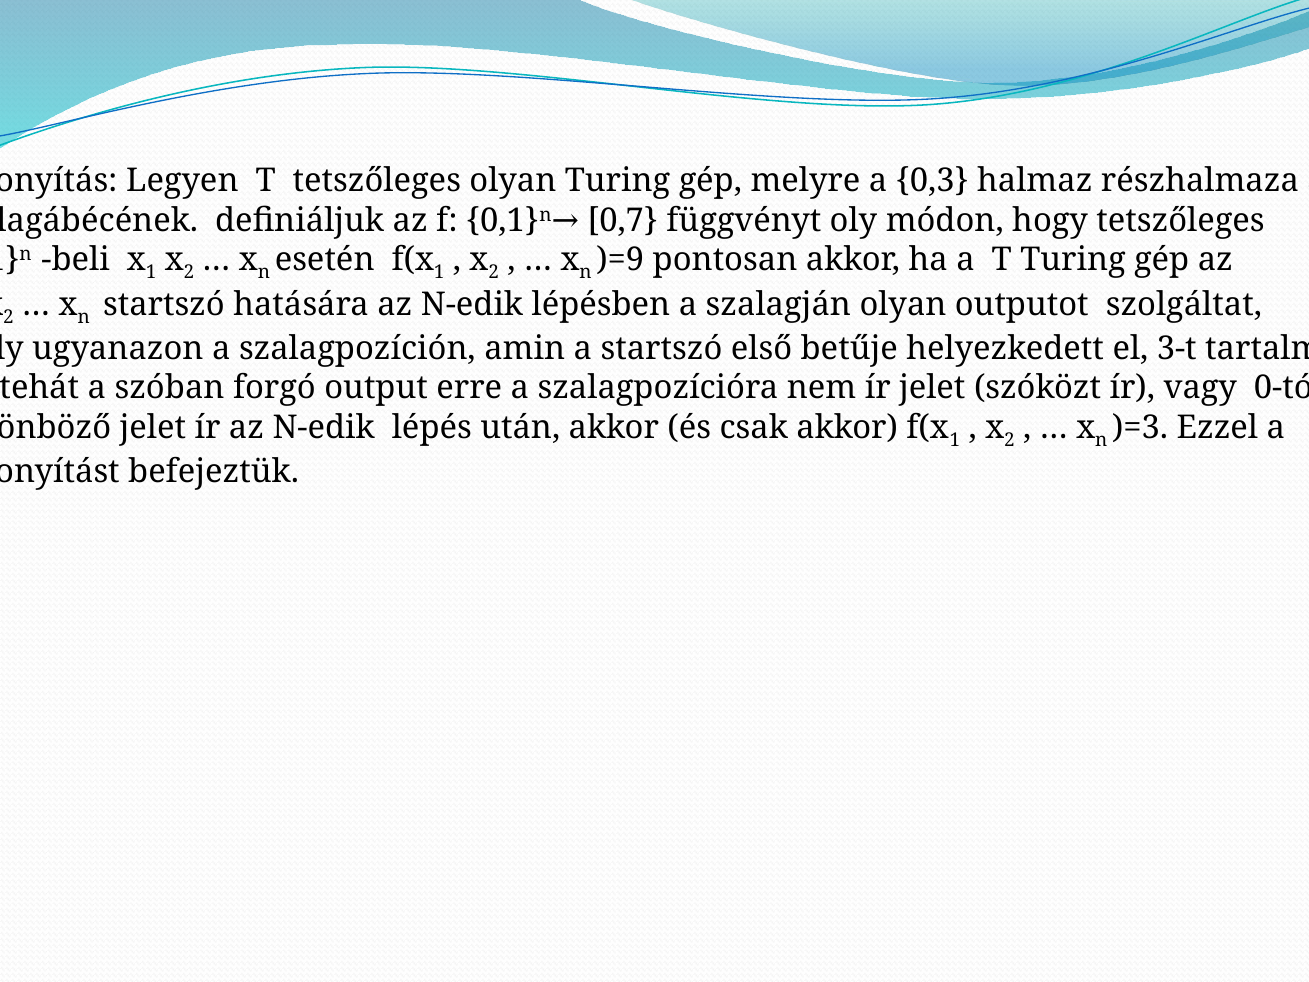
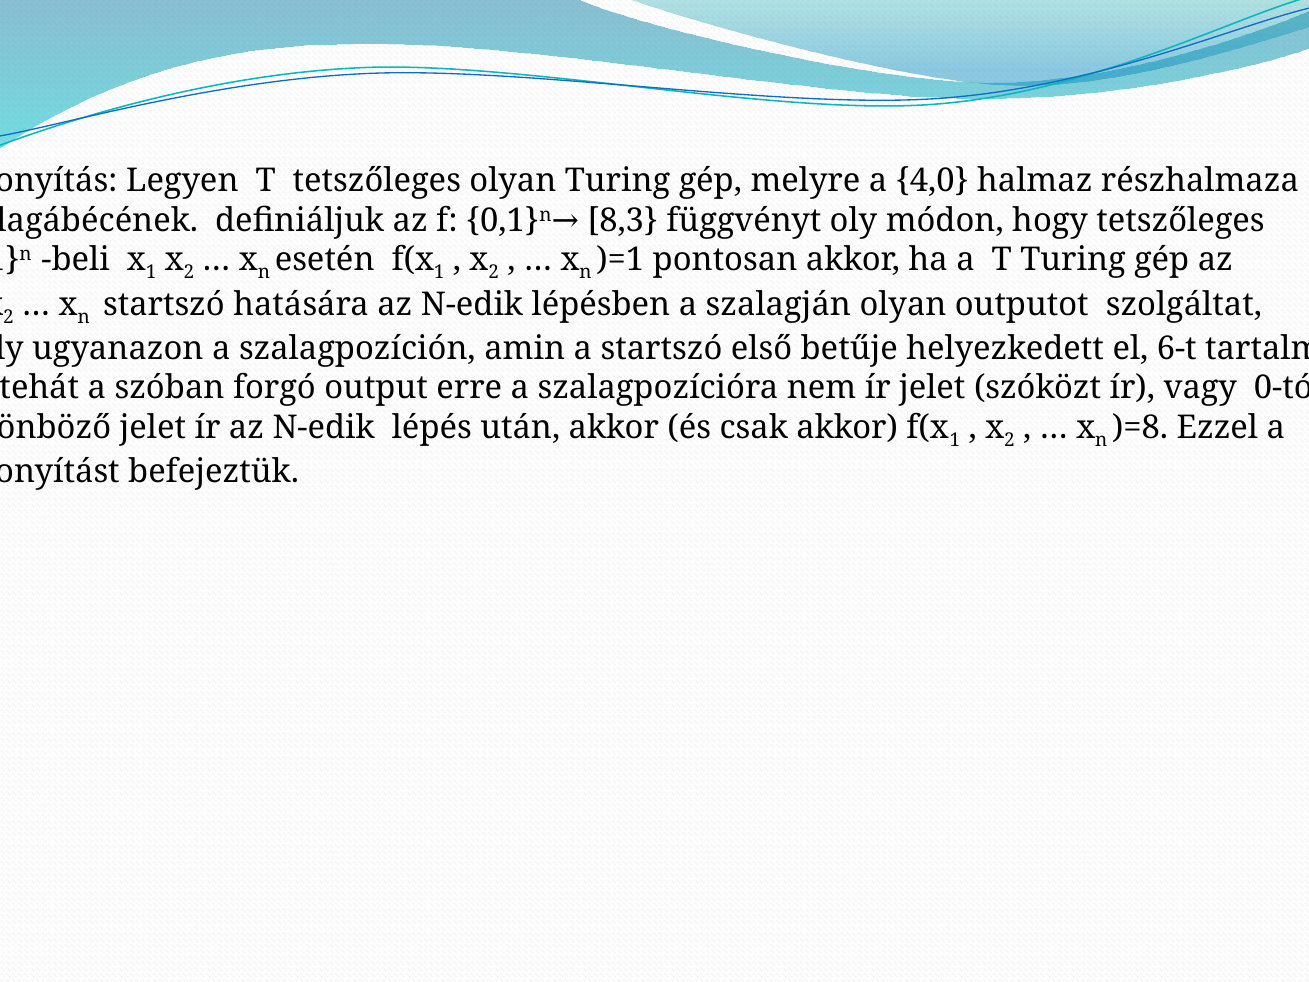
0,3: 0,3 -> 4,0
0,7: 0,7 -> 8,3
)=9: )=9 -> )=1
3-t: 3-t -> 6-t
)=3: )=3 -> )=8
